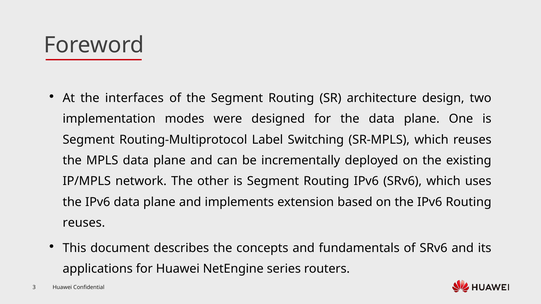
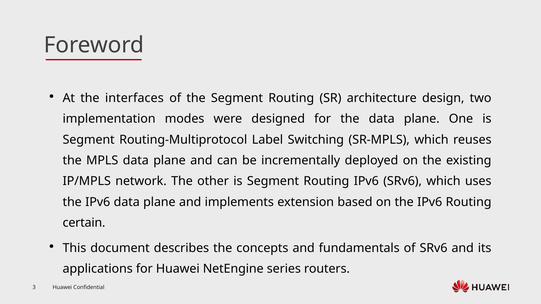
reuses at (84, 223): reuses -> certain
